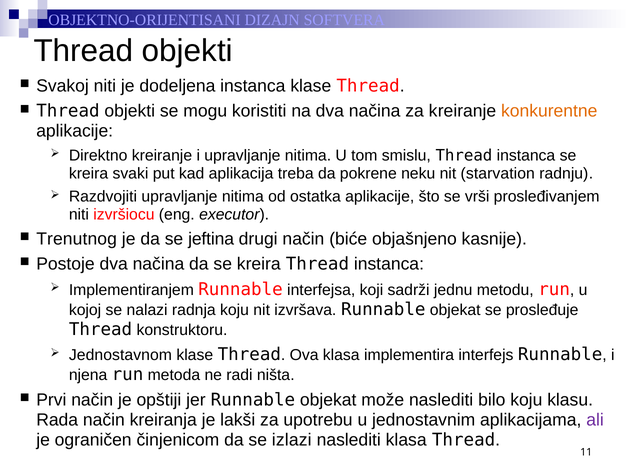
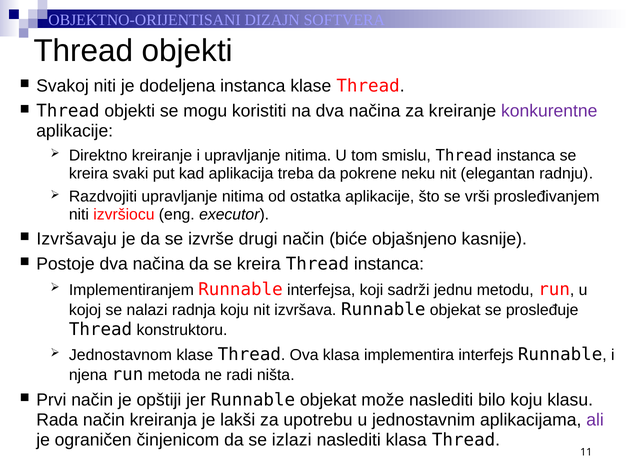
konkurentne colour: orange -> purple
starvation: starvation -> elegantan
Trenutnog: Trenutnog -> Izvršavaju
jeftina: jeftina -> izvrše
